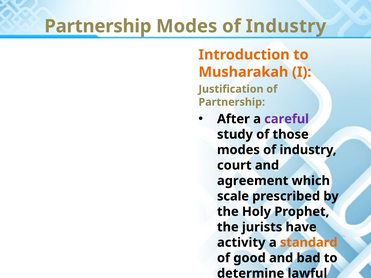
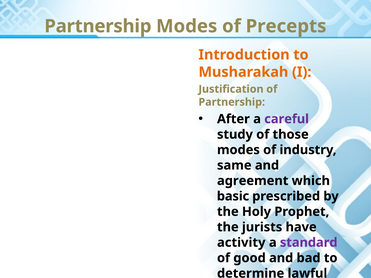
Industry at (286, 26): Industry -> Precepts
court: court -> same
scale: scale -> basic
standard colour: orange -> purple
